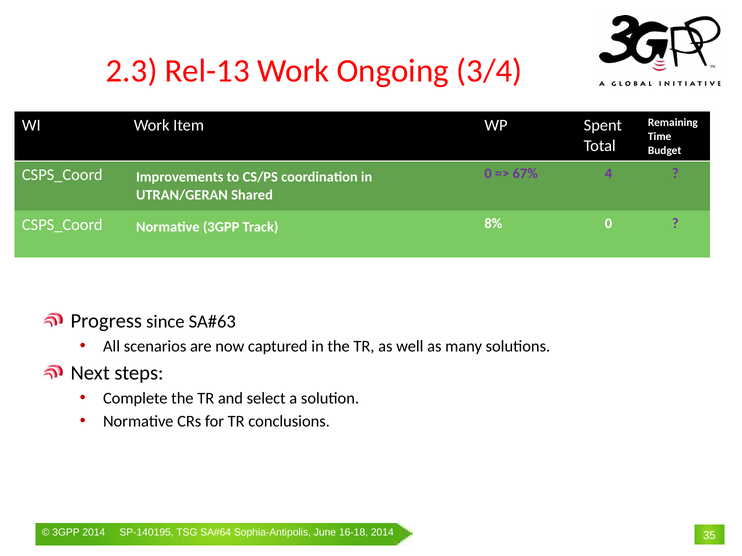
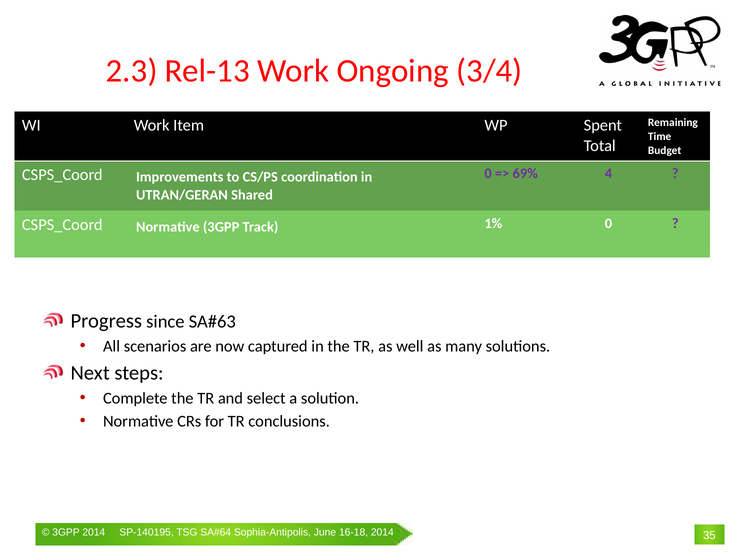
67%: 67% -> 69%
8%: 8% -> 1%
